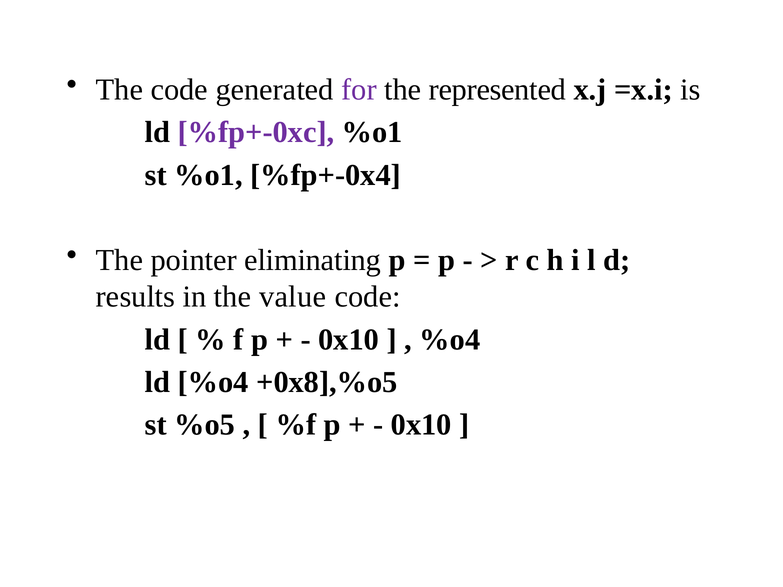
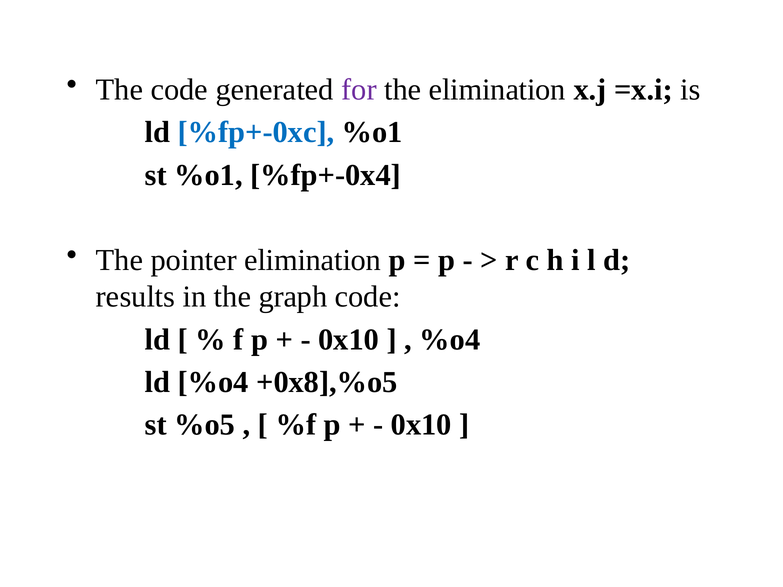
the represented: represented -> elimination
%fp+-0xc colour: purple -> blue
pointer eliminating: eliminating -> elimination
value: value -> graph
